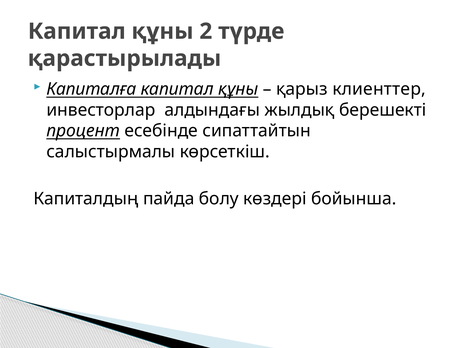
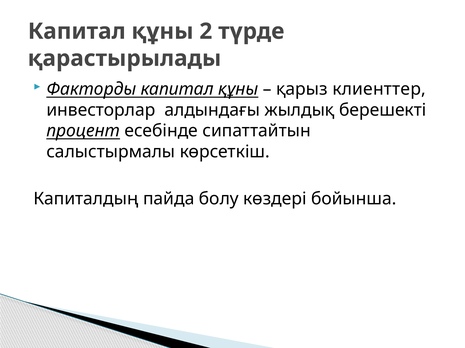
Капиталға: Капиталға -> Факторды
